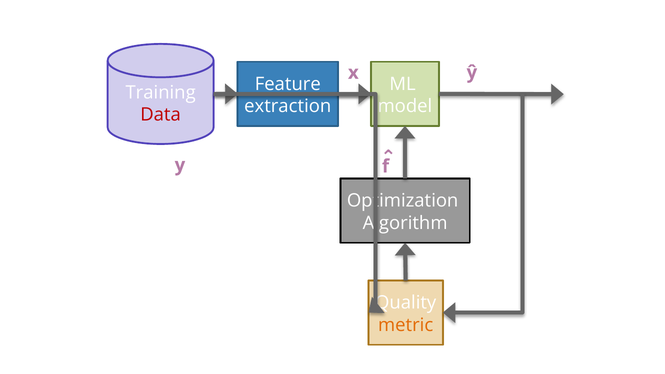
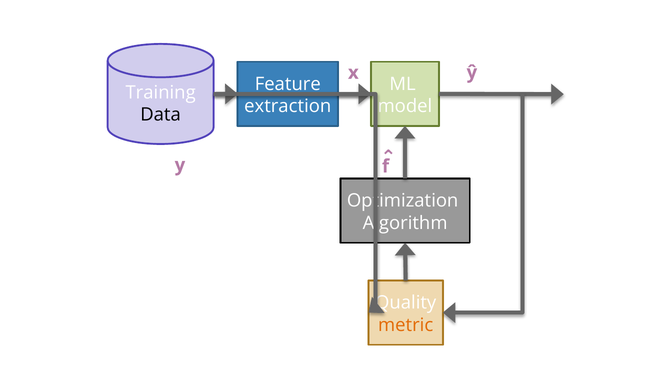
Data colour: red -> black
